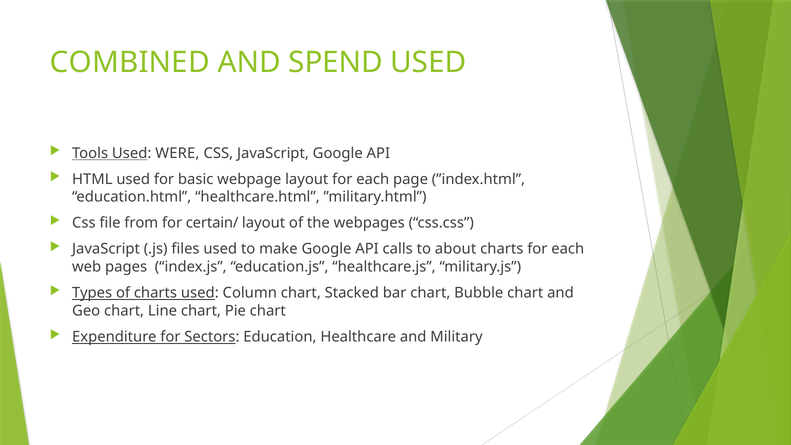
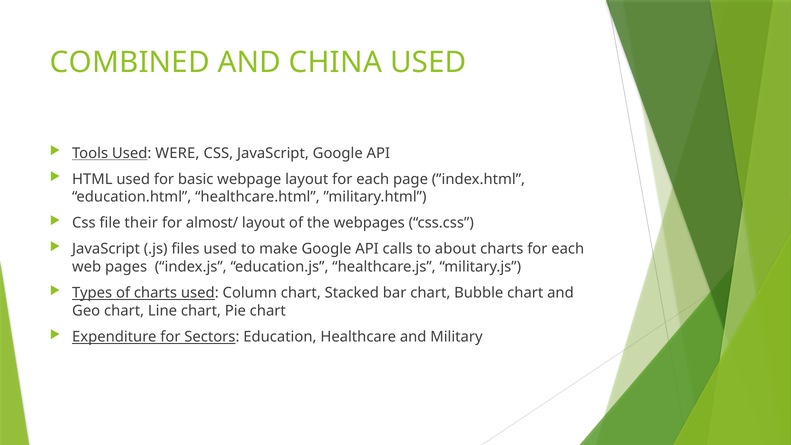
SPEND: SPEND -> CHINA
from: from -> their
certain/: certain/ -> almost/
